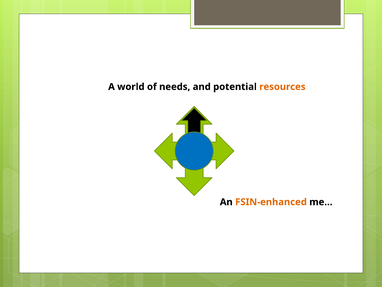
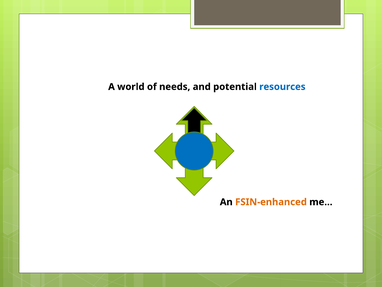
resources colour: orange -> blue
